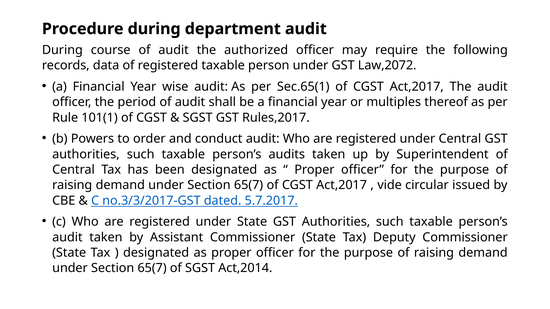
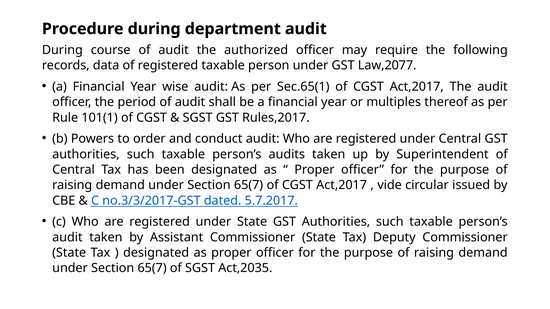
Law,2072: Law,2072 -> Law,2077
Act,2014: Act,2014 -> Act,2035
